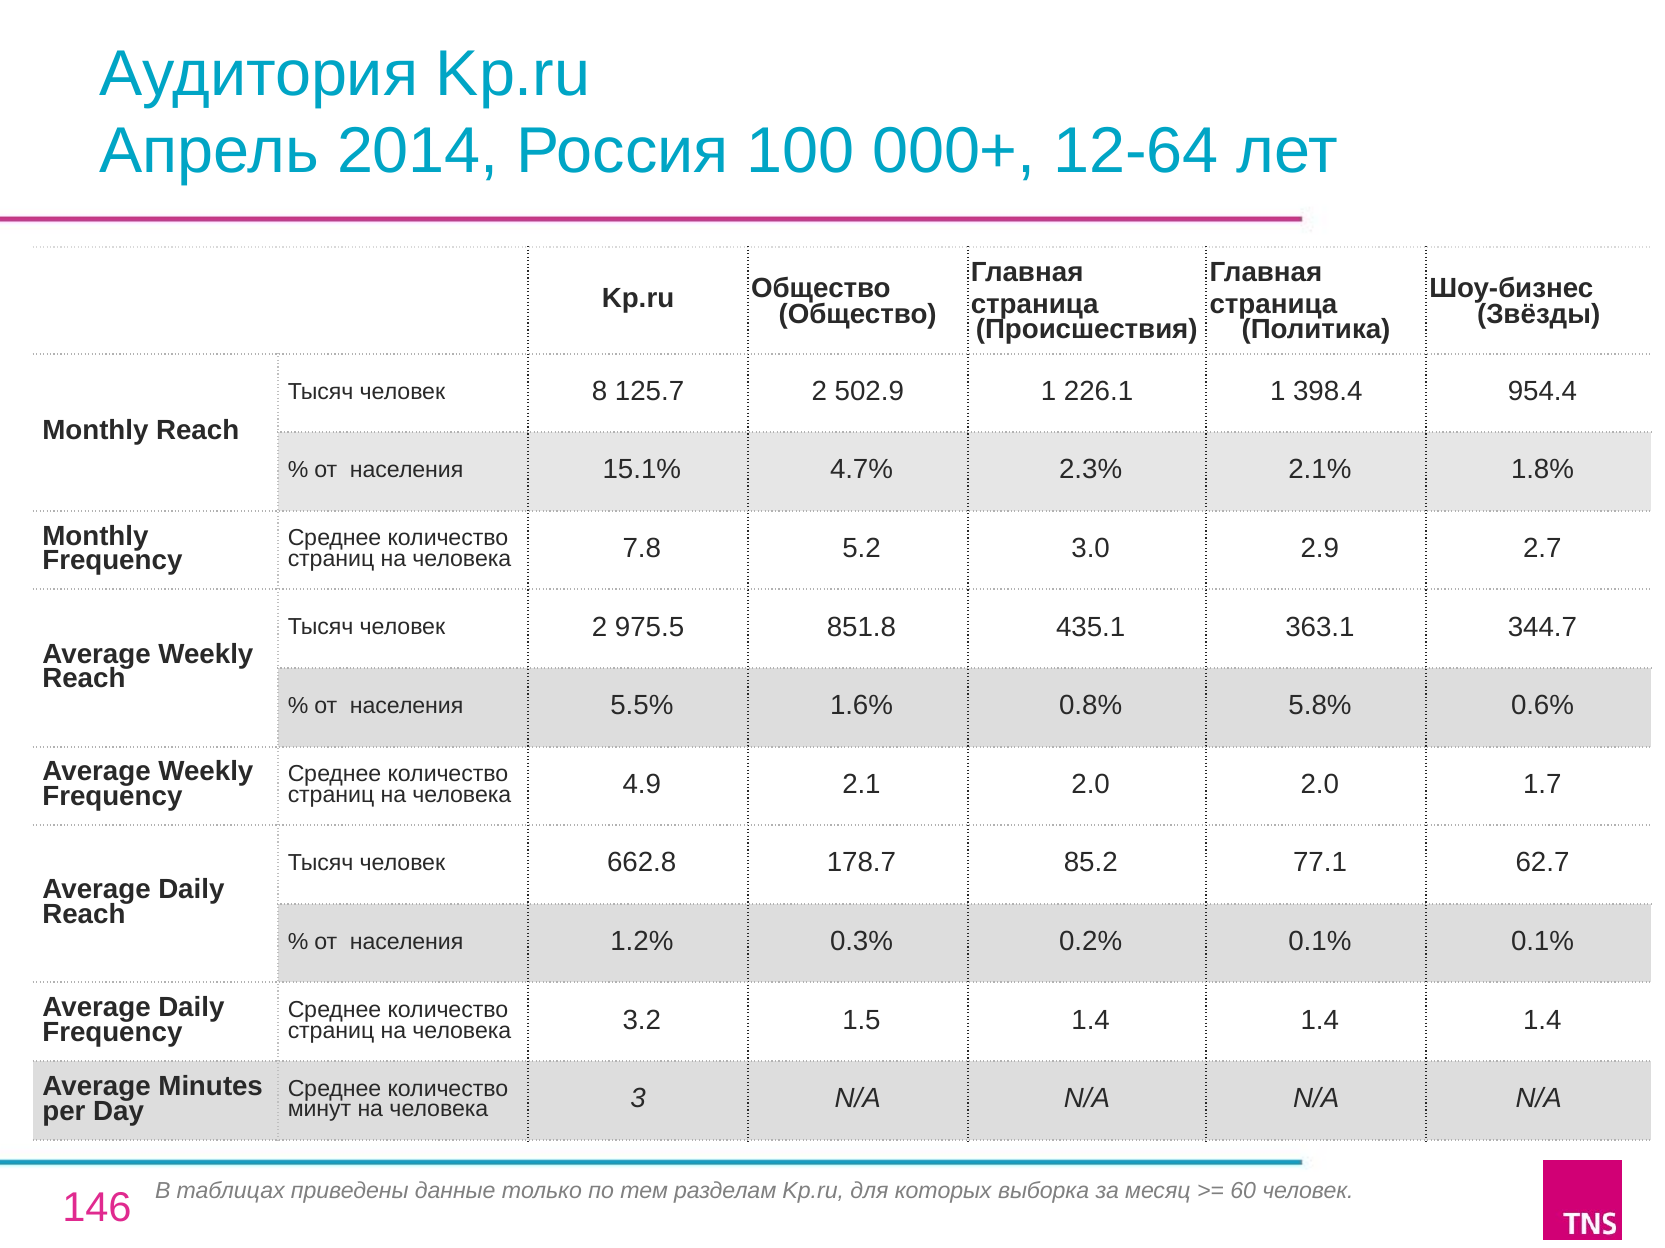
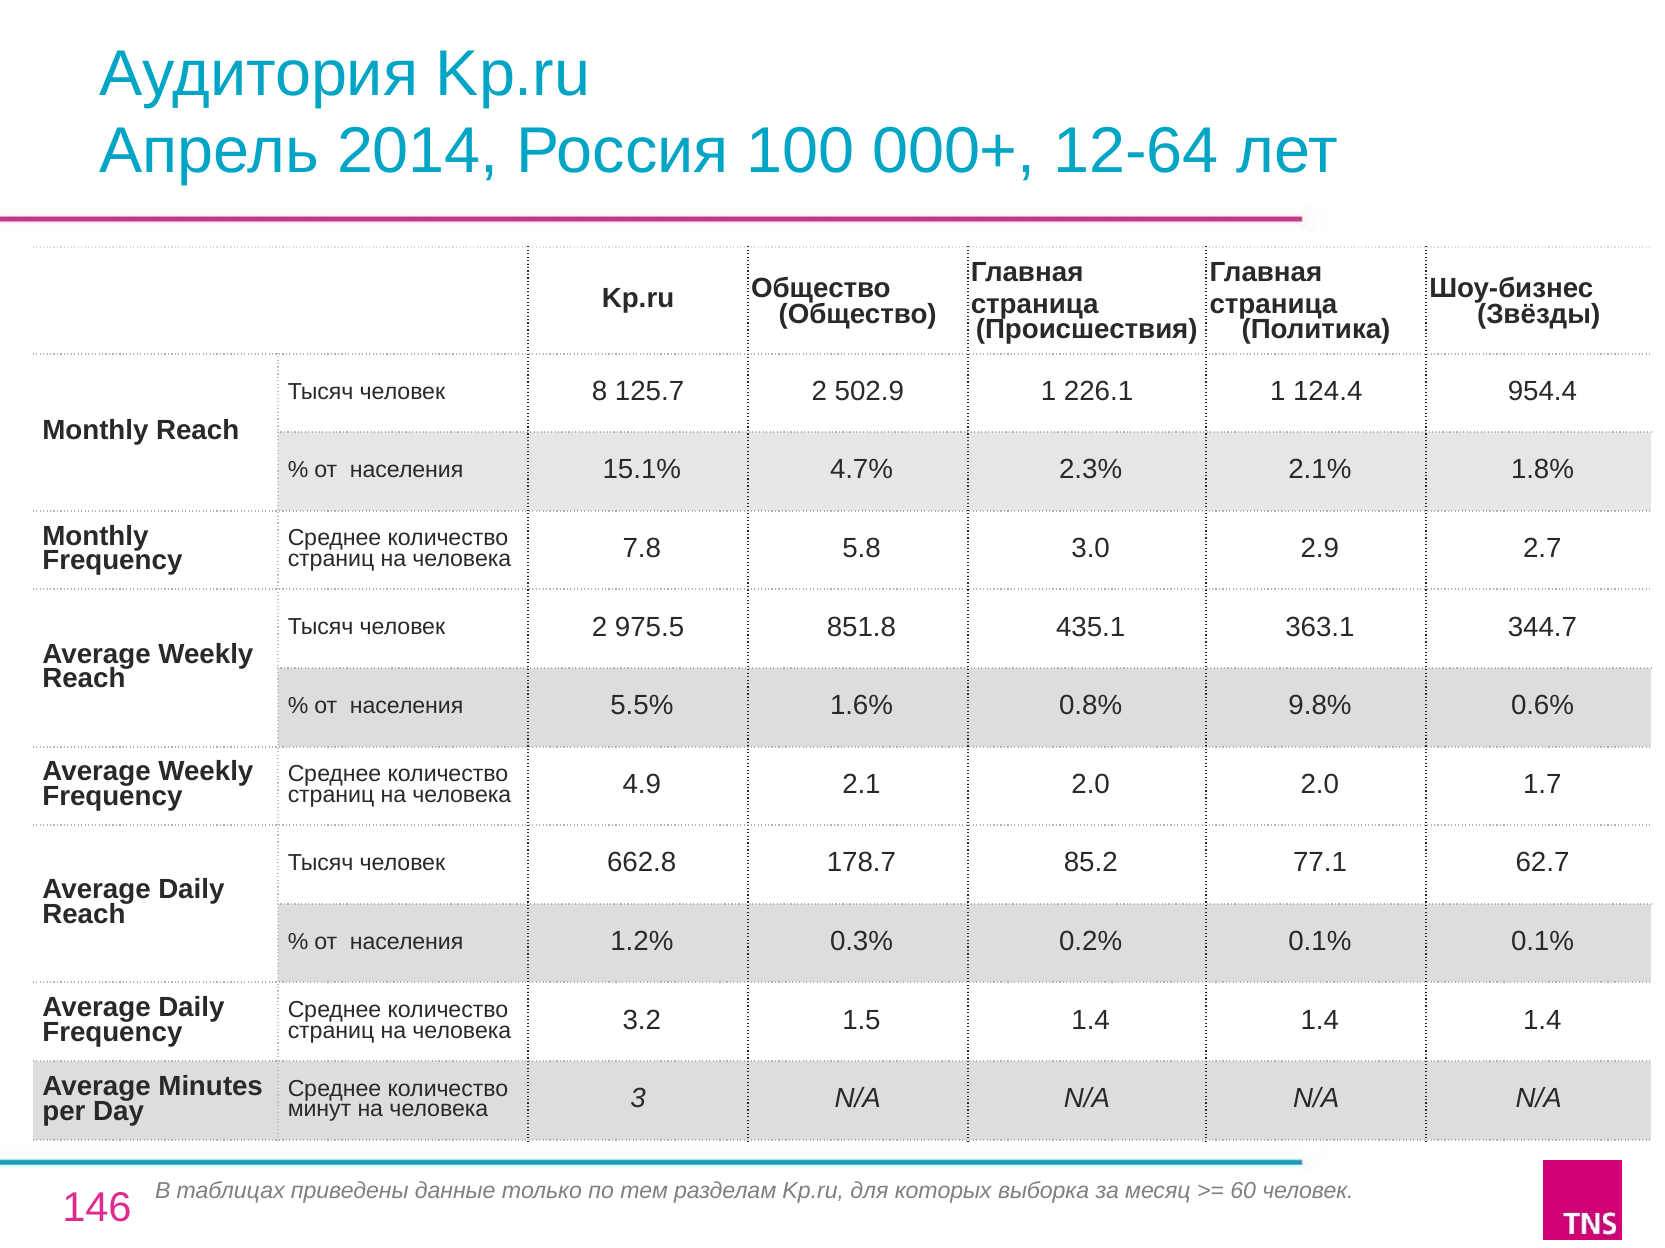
398.4: 398.4 -> 124.4
5.2: 5.2 -> 5.8
5.8%: 5.8% -> 9.8%
